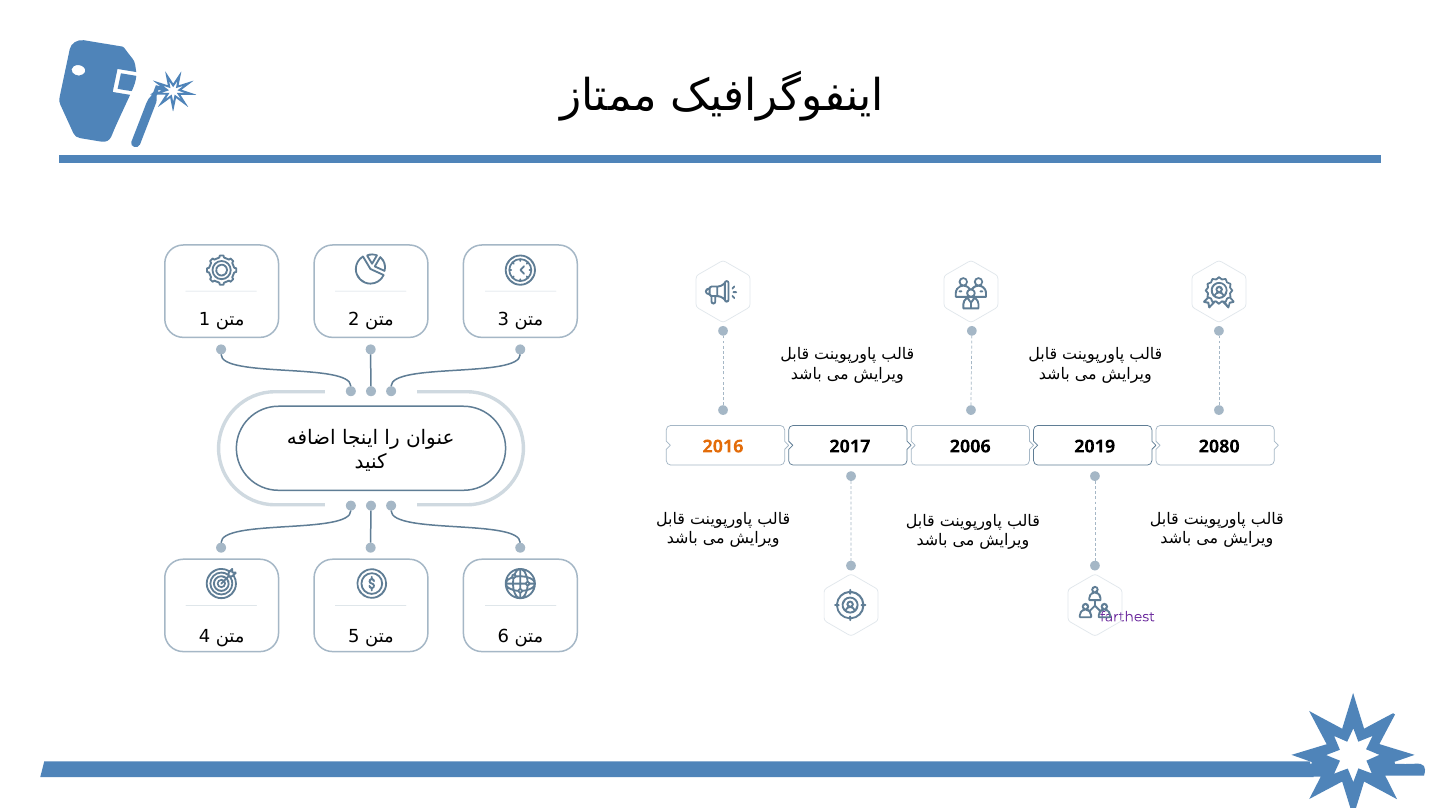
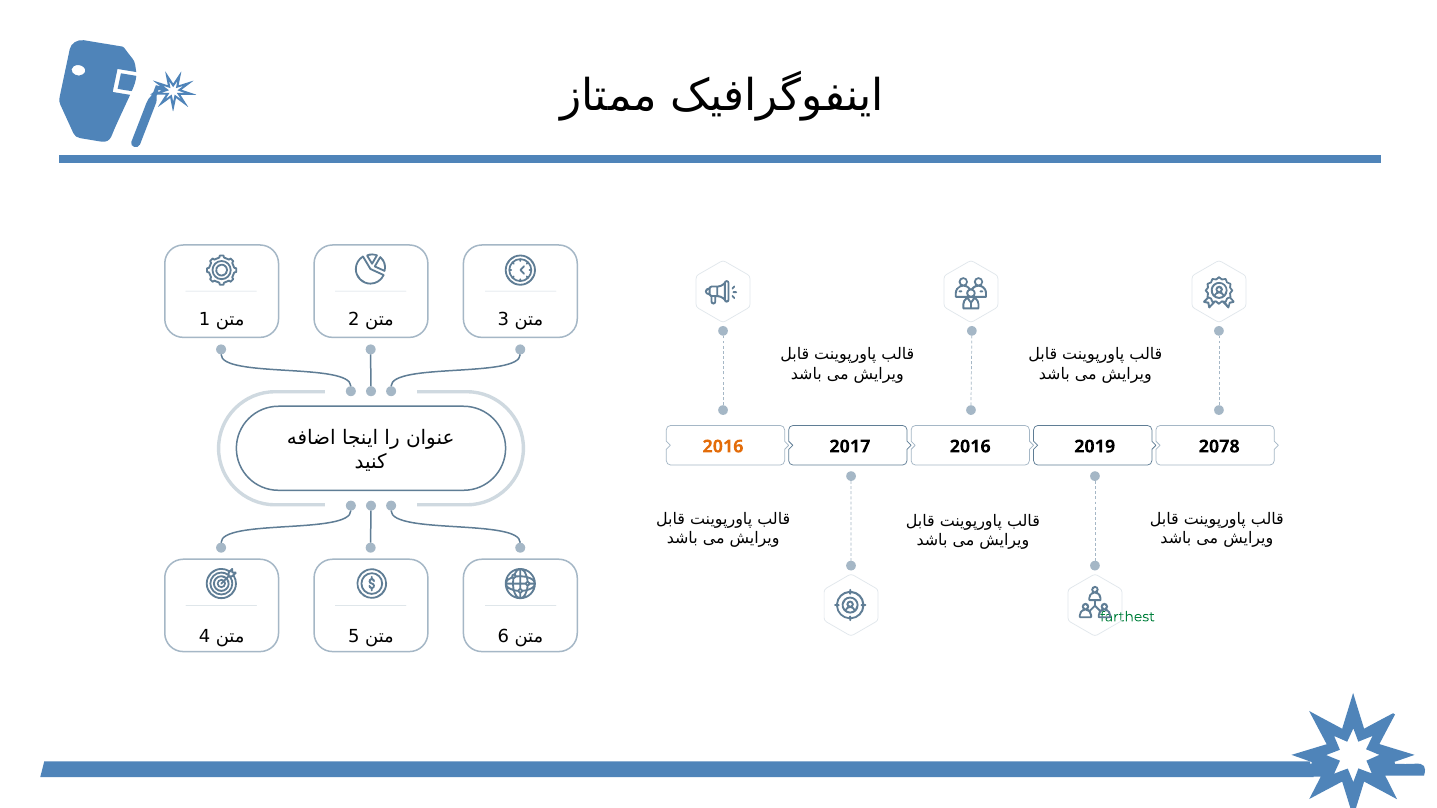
2017 2006: 2006 -> 2016
2080: 2080 -> 2078
farthest colour: purple -> green
